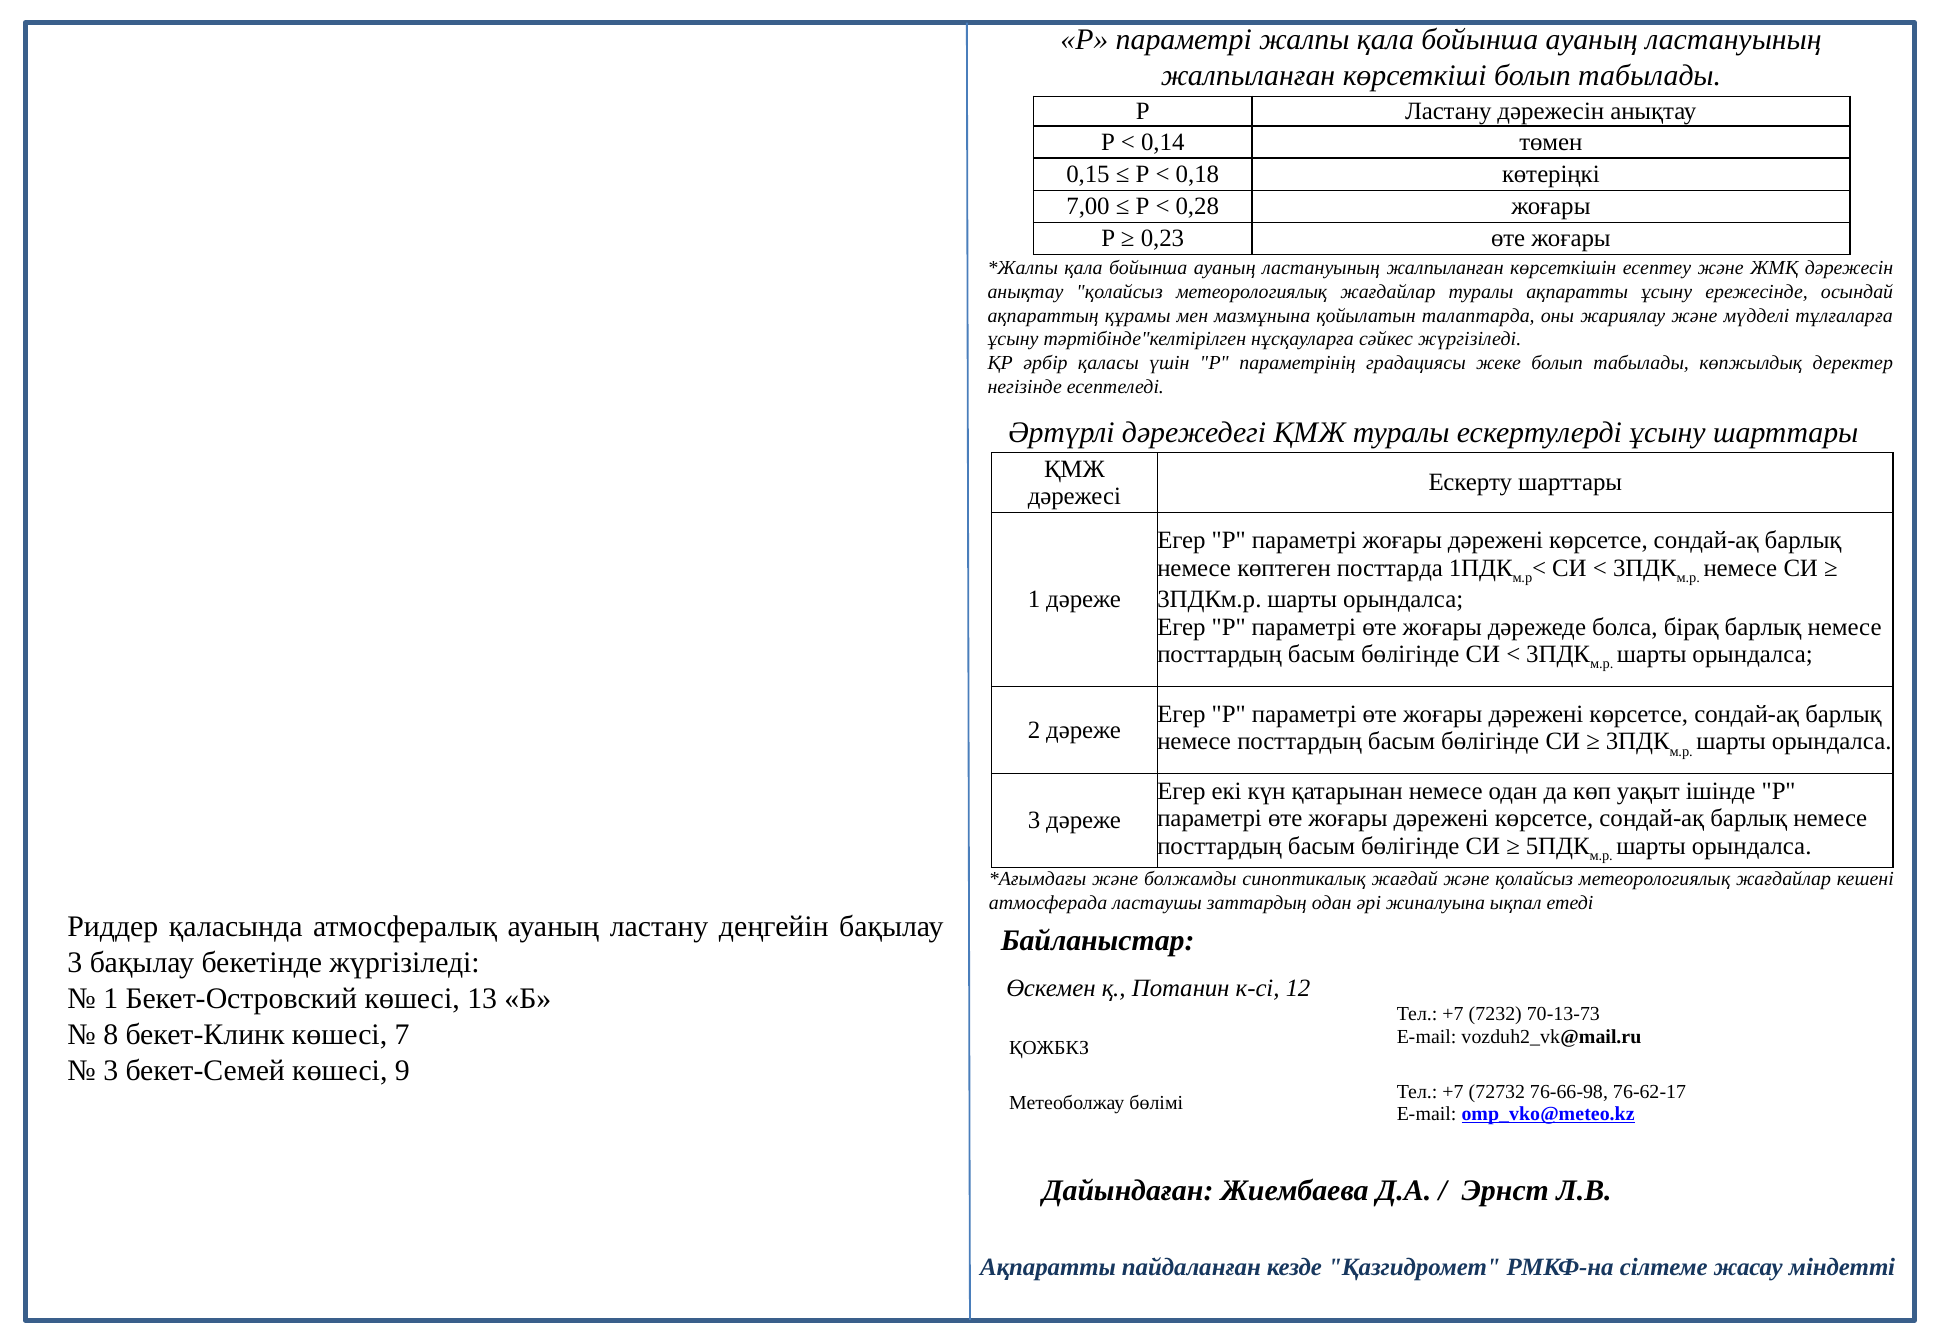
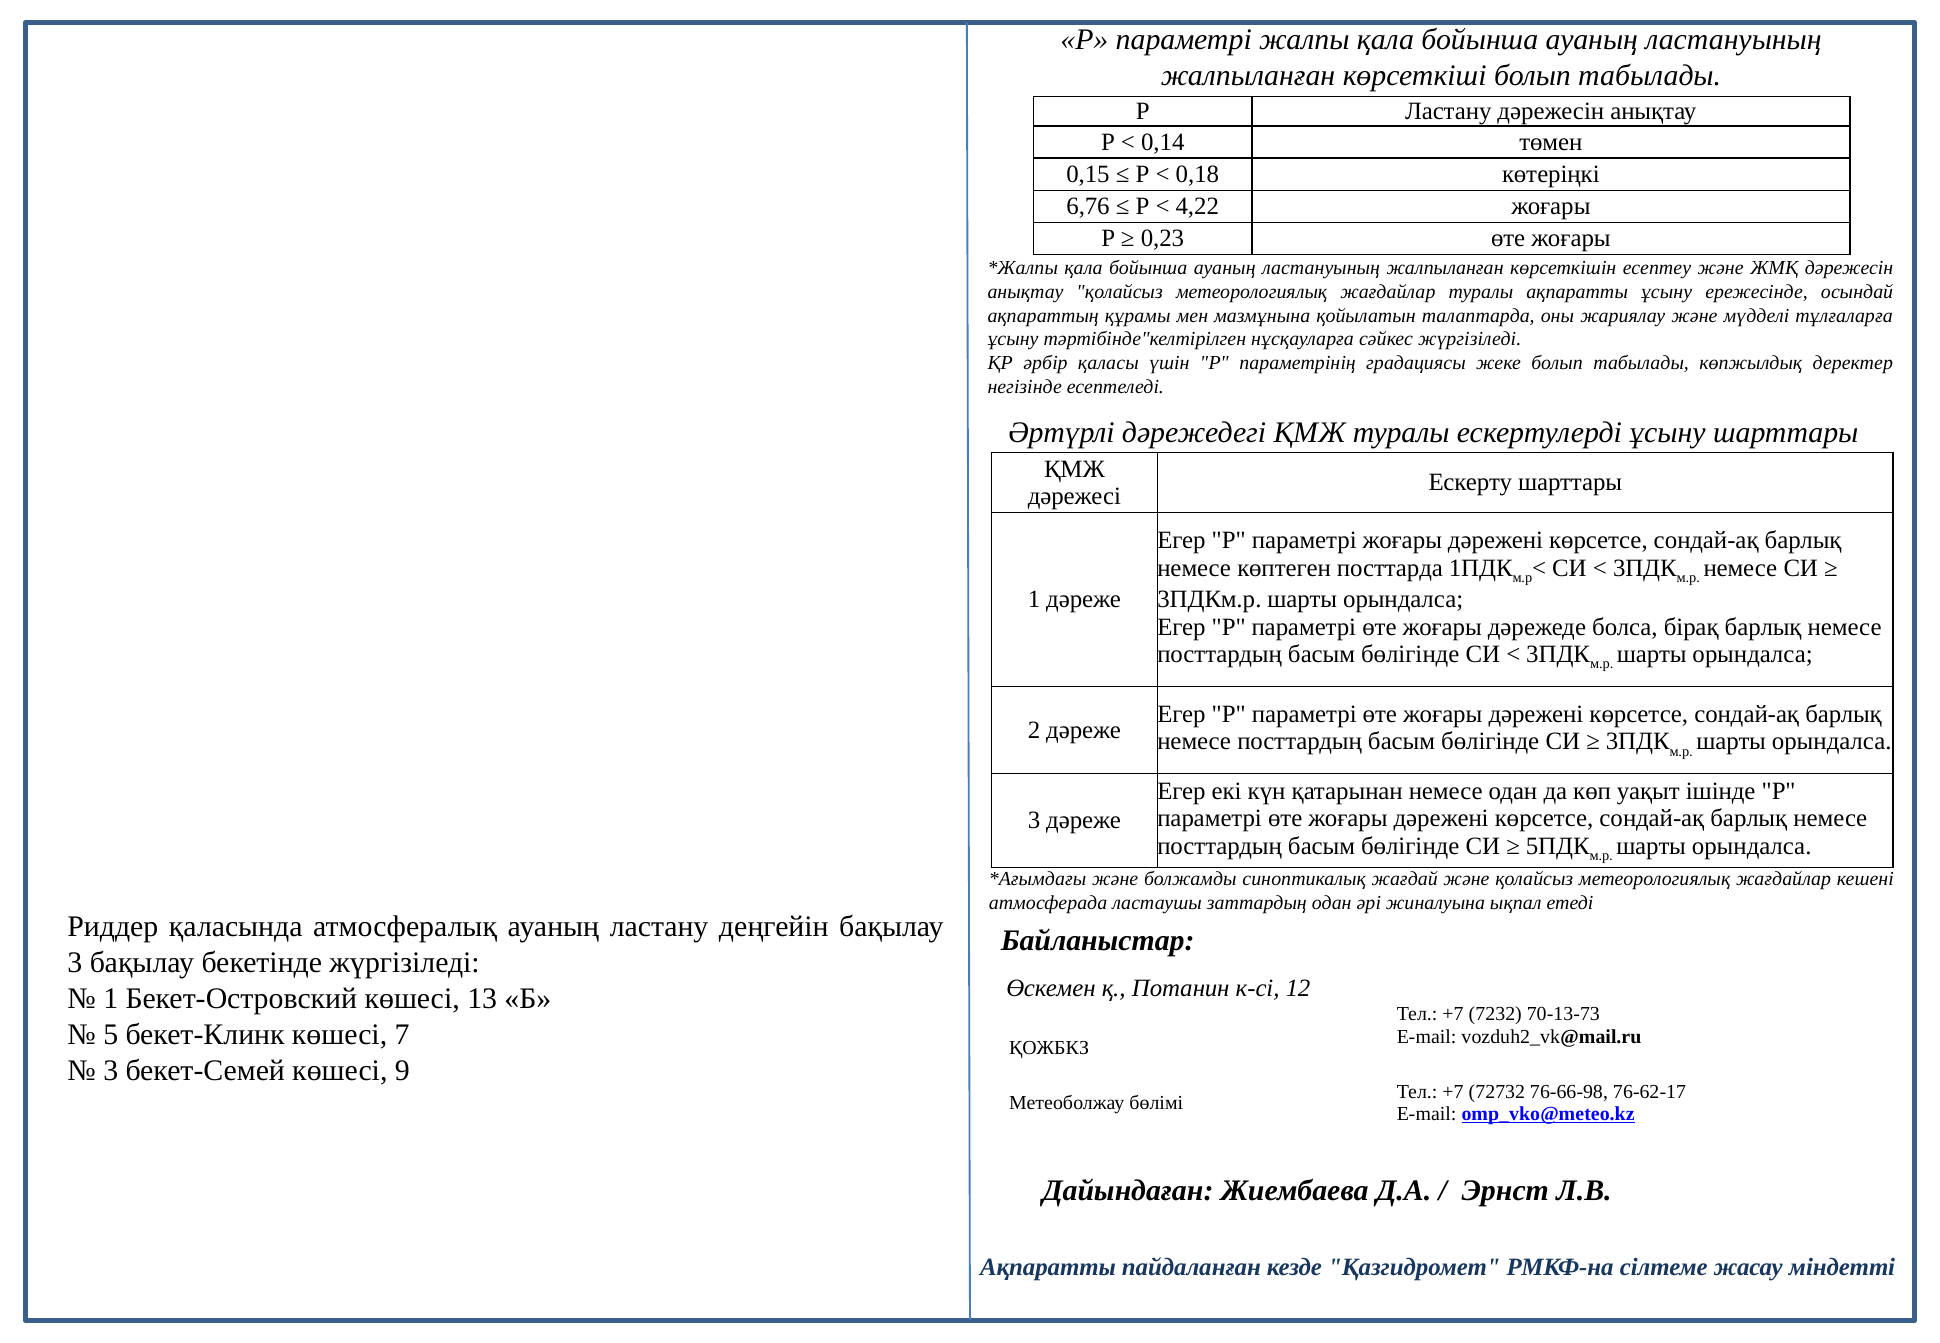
7,00: 7,00 -> 6,76
0,28: 0,28 -> 4,22
8: 8 -> 5
